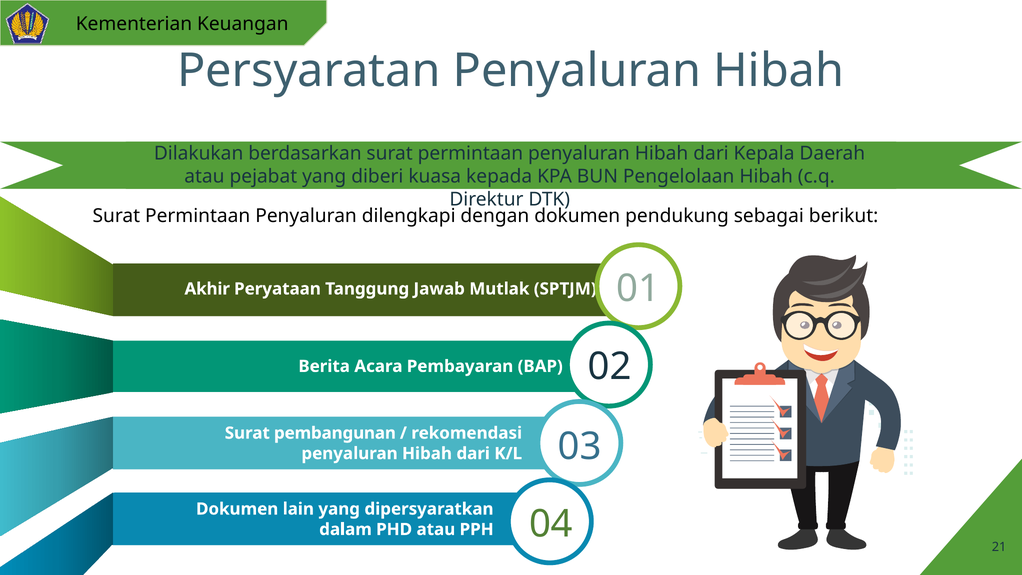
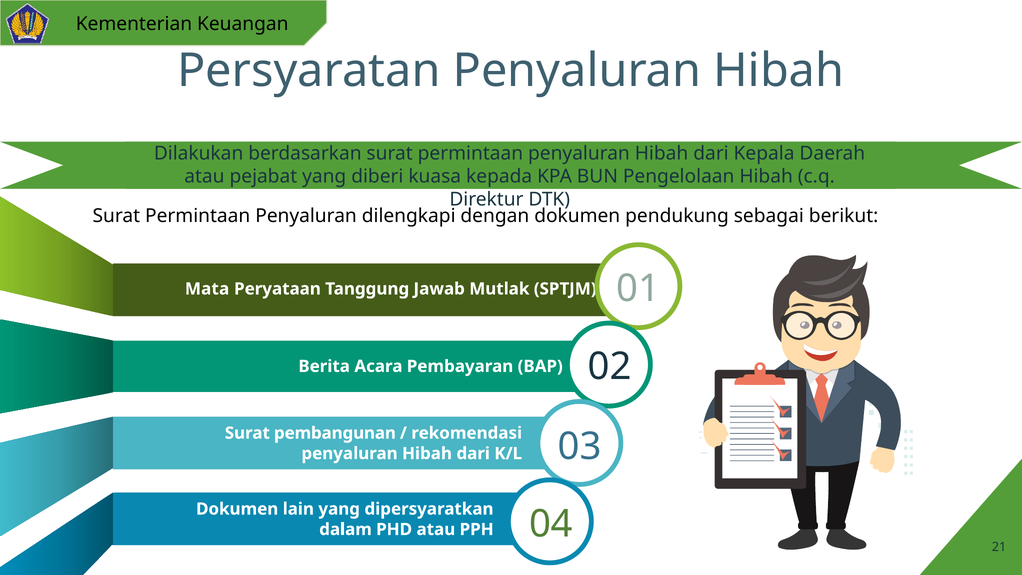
Akhir: Akhir -> Mata
